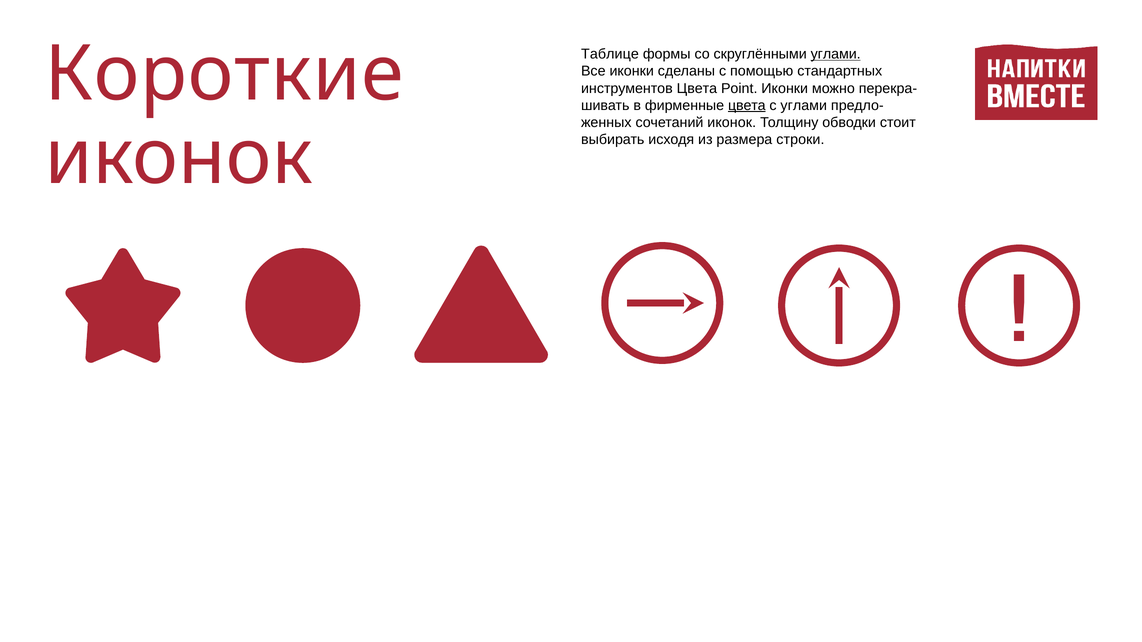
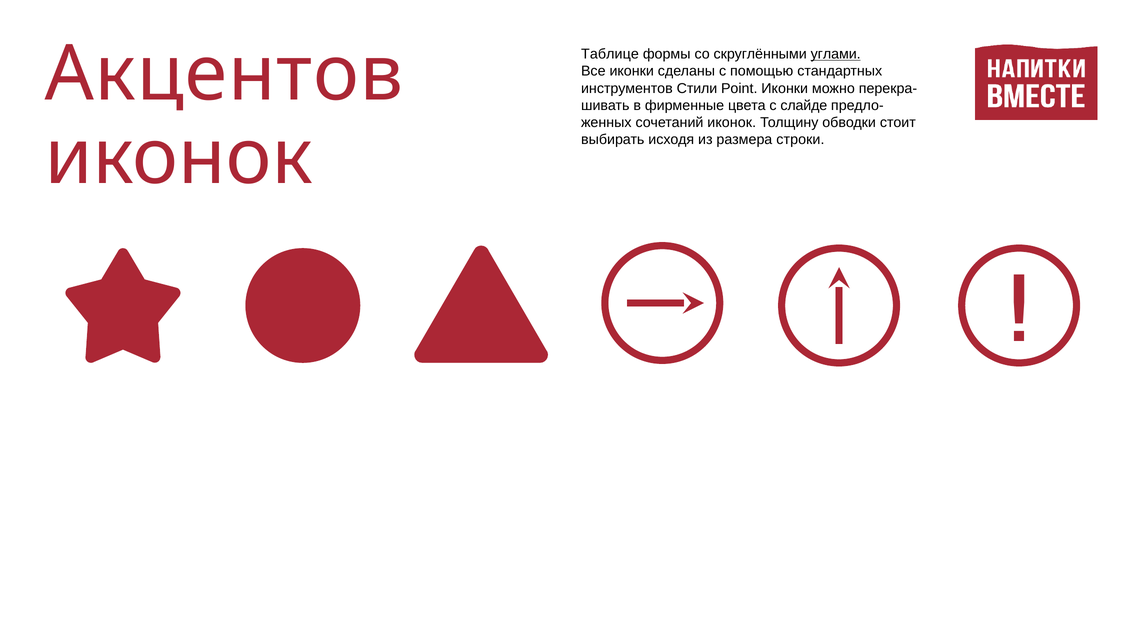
Короткие: Короткие -> Акцентов
инструментов Цвета: Цвета -> Стили
цвета at (747, 106) underline: present -> none
с углами: углами -> слайде
